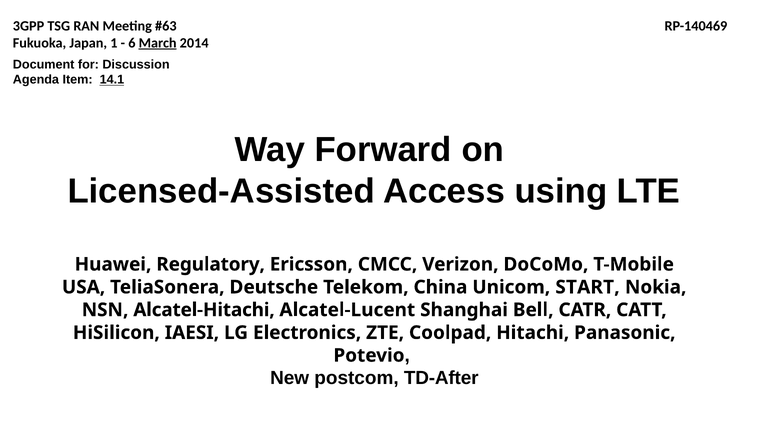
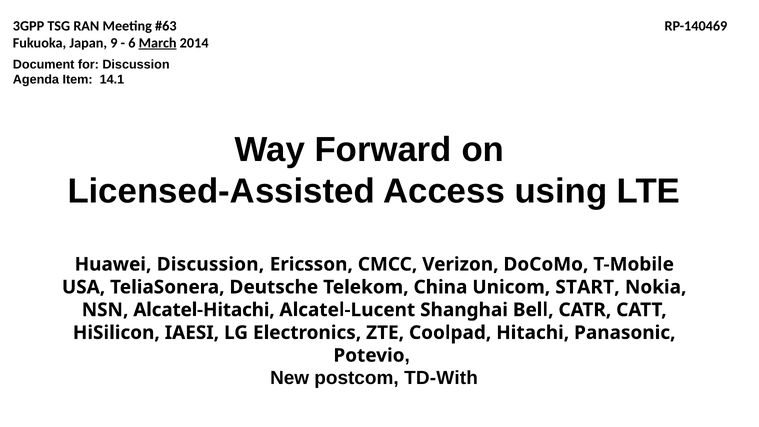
1: 1 -> 9
14.1 underline: present -> none
Huawei Regulatory: Regulatory -> Discussion
TD-After: TD-After -> TD-With
